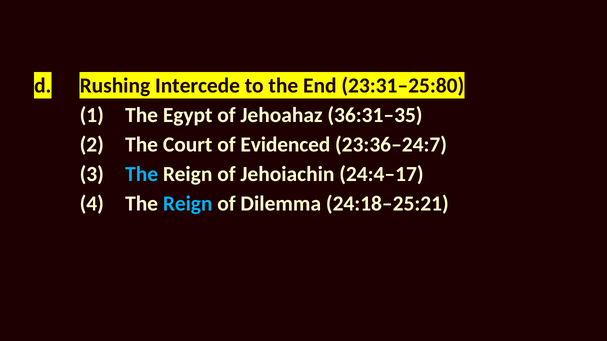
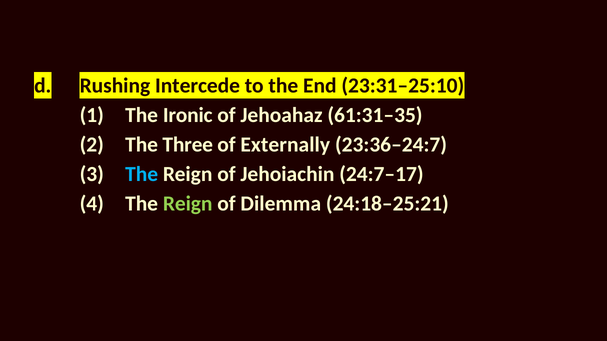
23:31–25:80: 23:31–25:80 -> 23:31–25:10
Egypt: Egypt -> Ironic
36:31–35: 36:31–35 -> 61:31–35
Court: Court -> Three
Evidenced: Evidenced -> Externally
24:4–17: 24:4–17 -> 24:7–17
Reign at (188, 204) colour: light blue -> light green
